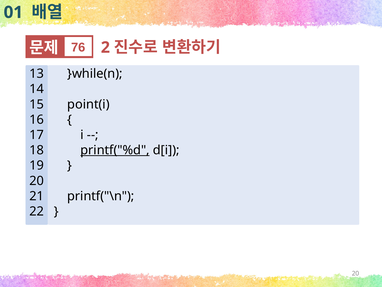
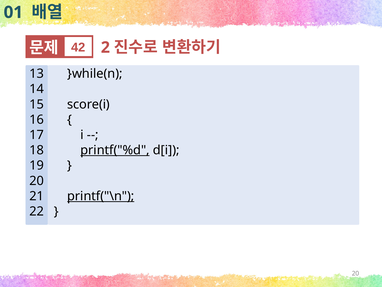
76: 76 -> 42
point(i: point(i -> score(i
printf("\n underline: none -> present
